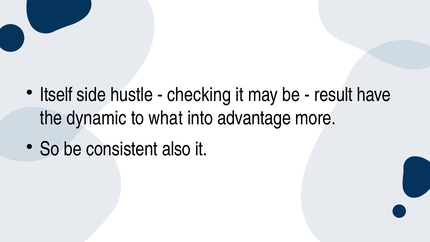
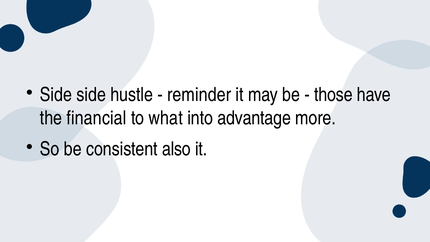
Itself at (56, 95): Itself -> Side
checking: checking -> reminder
result: result -> those
dynamic: dynamic -> financial
